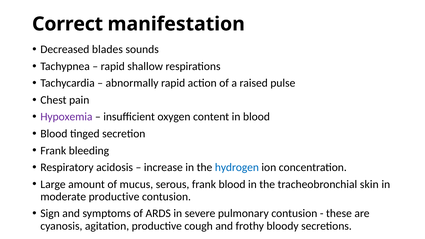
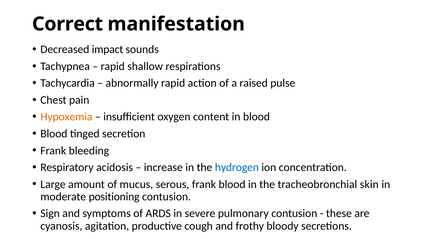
blades: blades -> impact
Hypoxemia colour: purple -> orange
moderate productive: productive -> positioning
